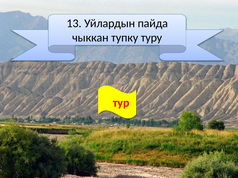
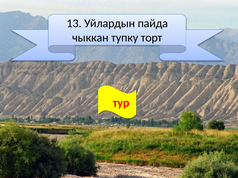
туру: туру -> торт
